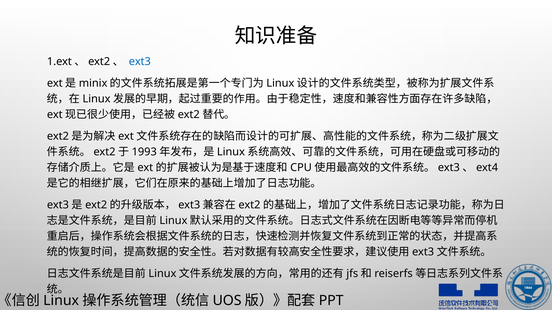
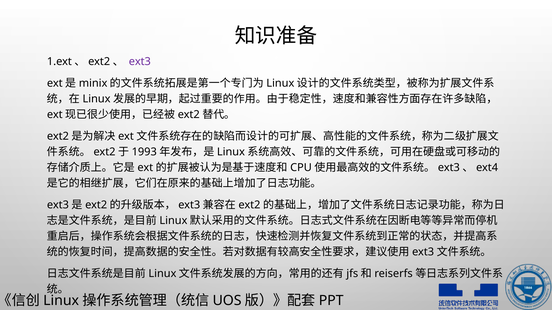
ext3 colour: blue -> purple
